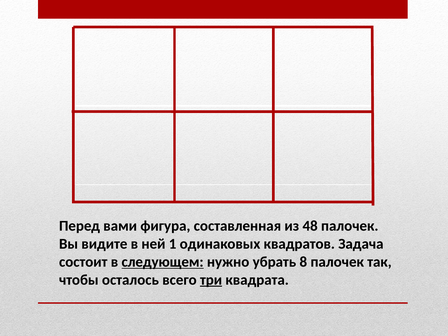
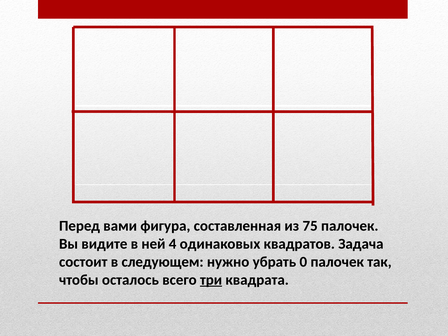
48: 48 -> 75
1: 1 -> 4
следующем underline: present -> none
8: 8 -> 0
